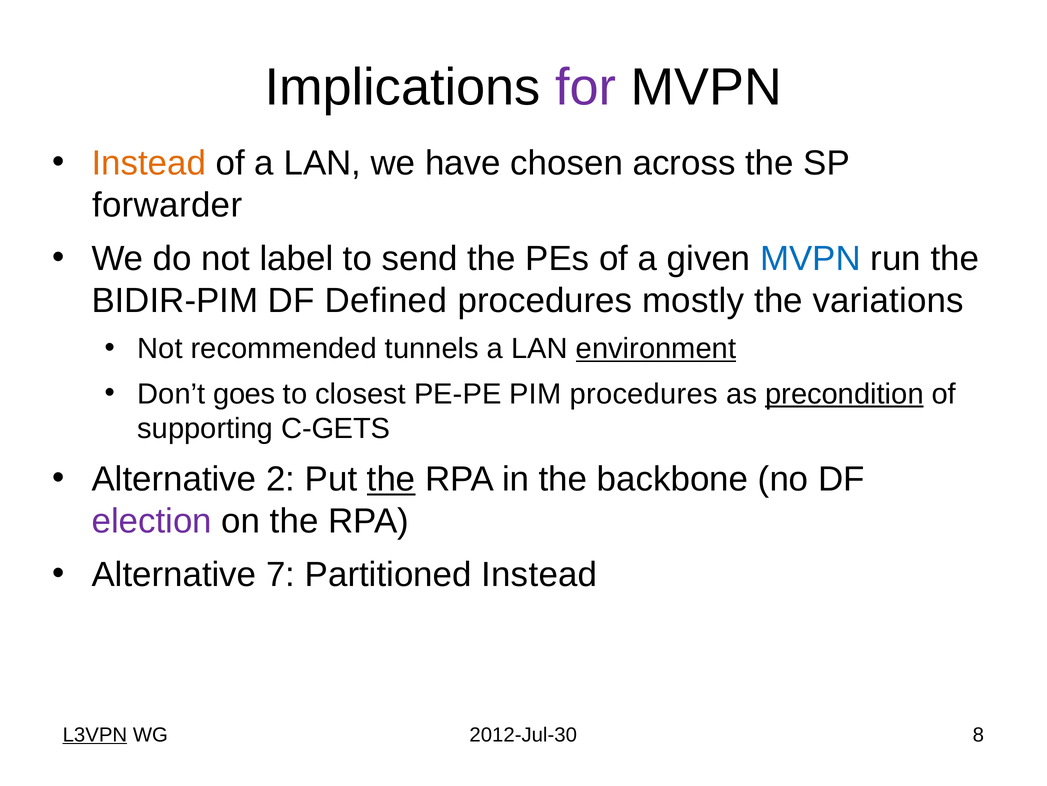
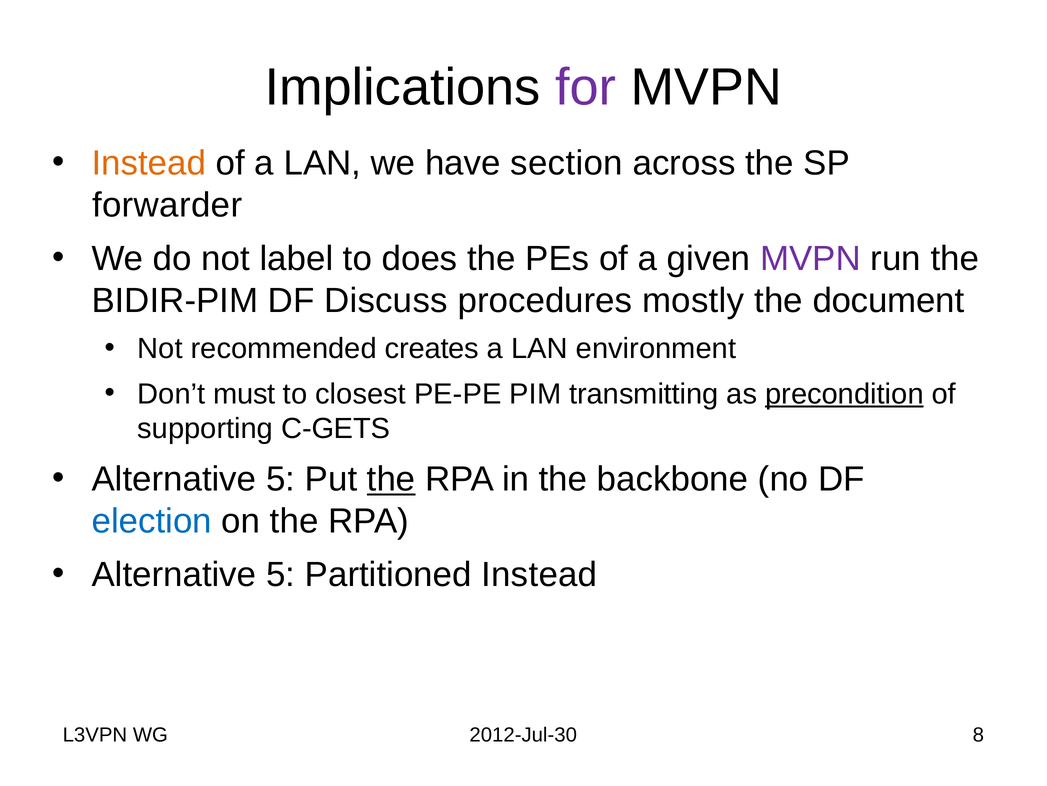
chosen: chosen -> section
send: send -> does
MVPN at (810, 258) colour: blue -> purple
Defined: Defined -> Discuss
variations: variations -> document
tunnels: tunnels -> creates
environment underline: present -> none
goes: goes -> must
PIM procedures: procedures -> transmitting
2 at (281, 479): 2 -> 5
election colour: purple -> blue
7 at (281, 574): 7 -> 5
L3VPN underline: present -> none
